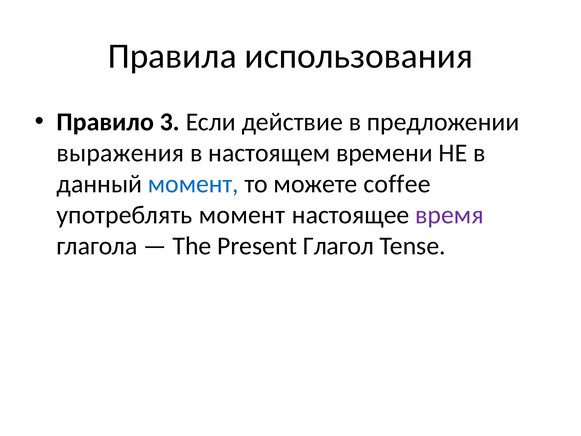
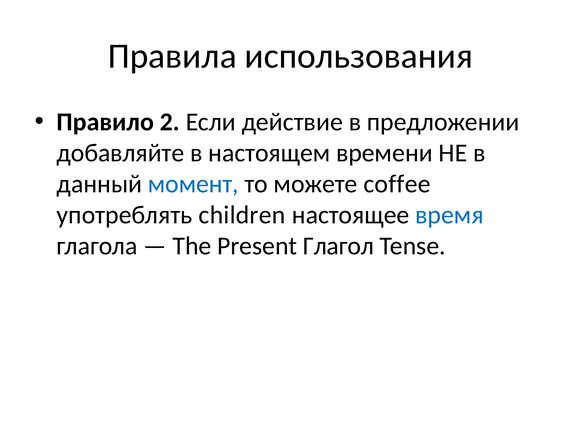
3: 3 -> 2
выражения: выражения -> добавляйте
употреблять момент: момент -> children
время colour: purple -> blue
